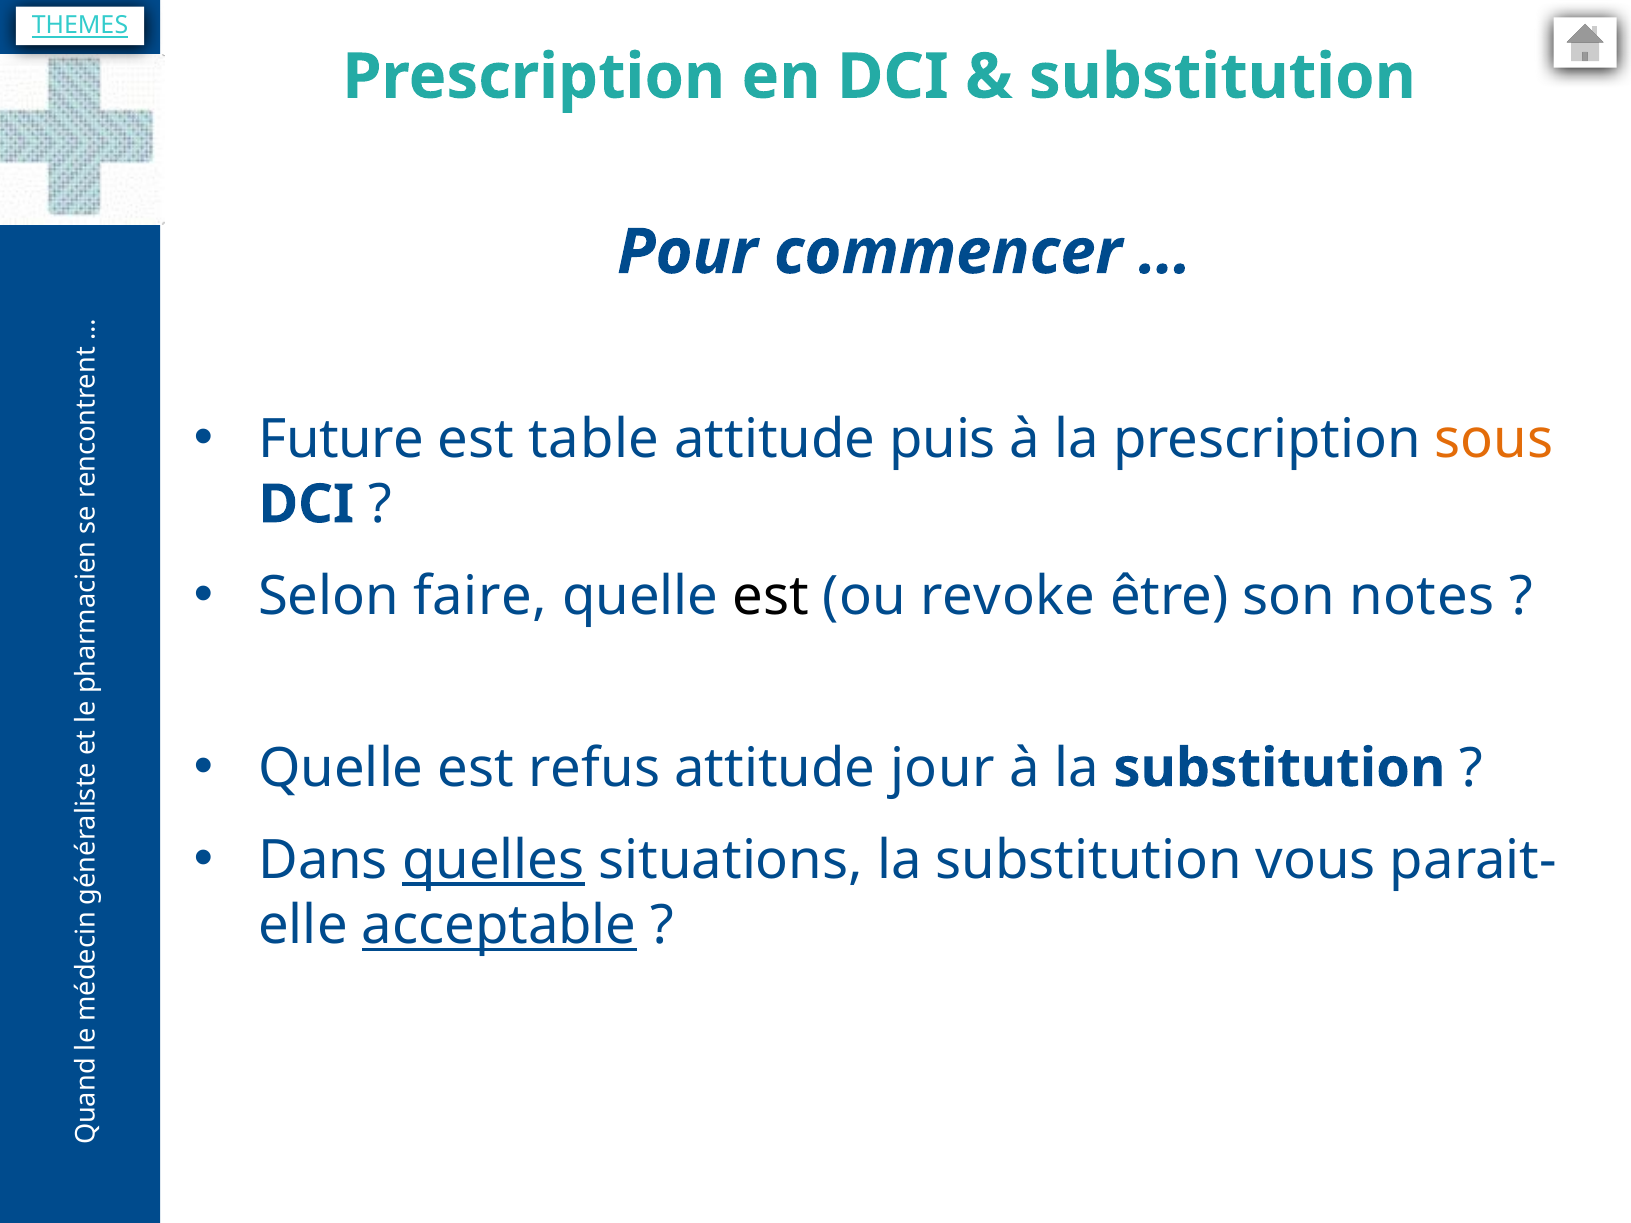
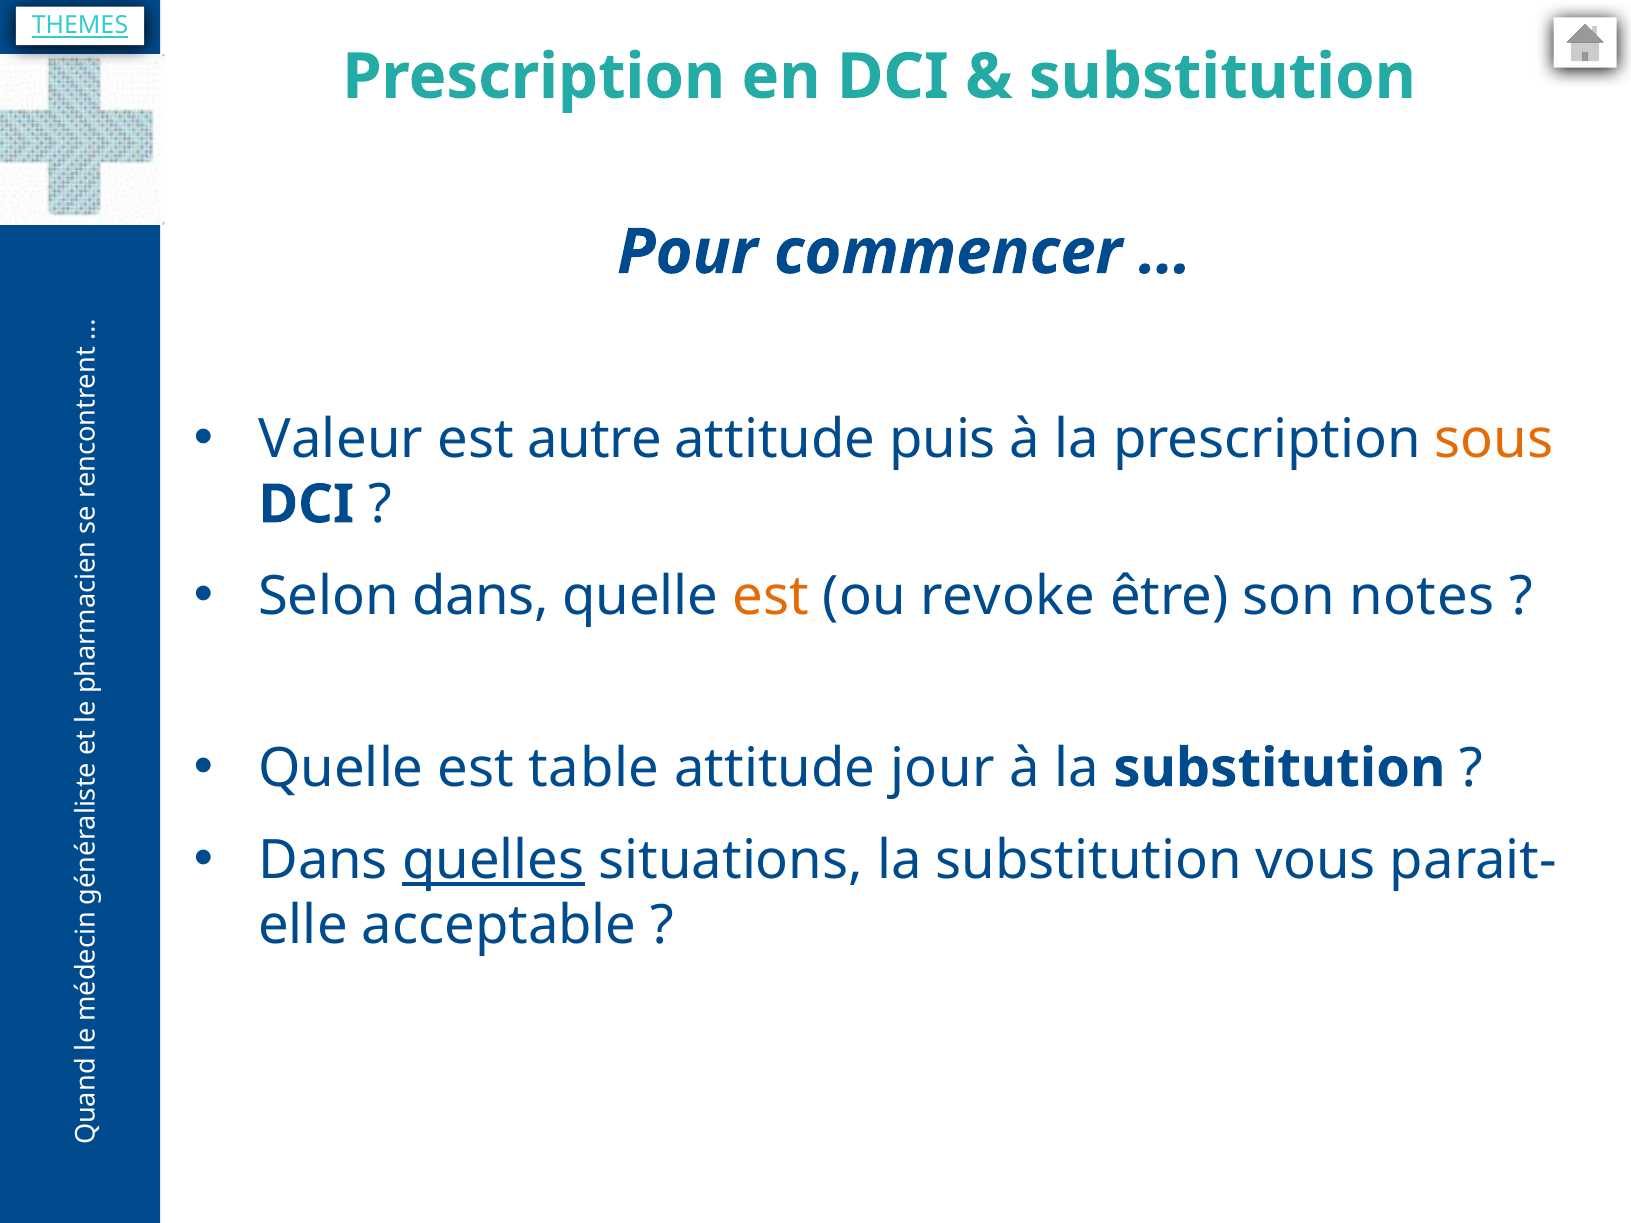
Future: Future -> Valeur
table: table -> autre
Selon faire: faire -> dans
est at (771, 597) colour: black -> orange
refus: refus -> table
acceptable underline: present -> none
